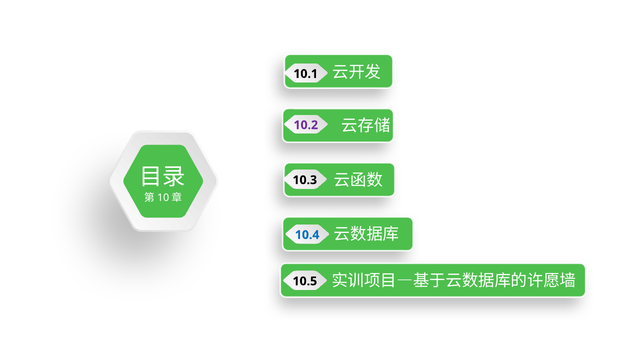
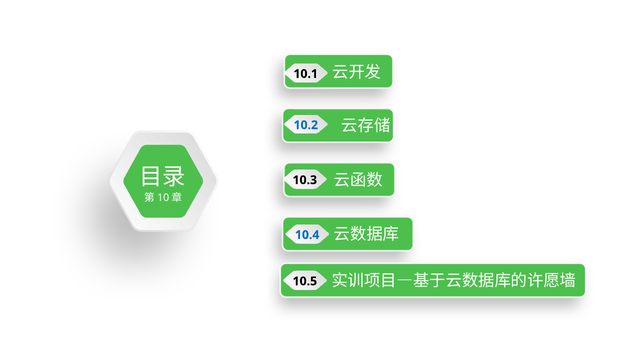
10.2 colour: purple -> blue
